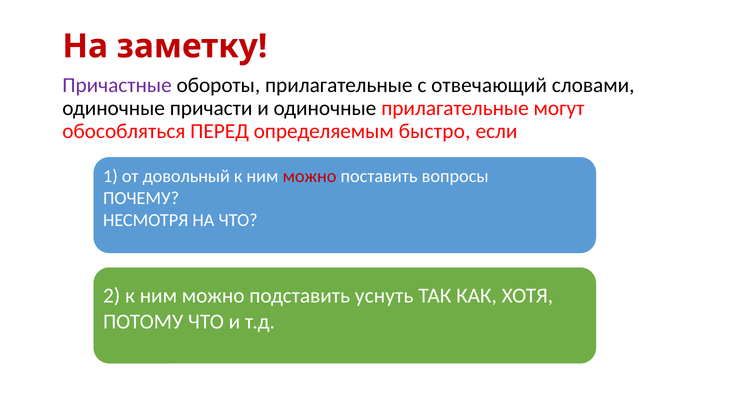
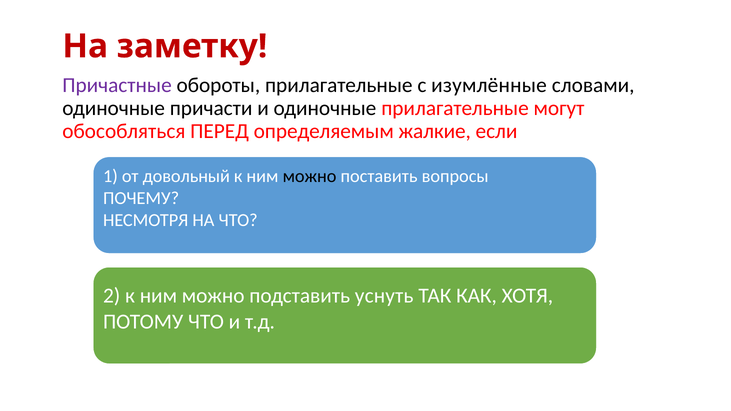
отвечающий: отвечающий -> изумлённые
быстро: быстро -> жалкие
можно at (310, 176) colour: red -> black
